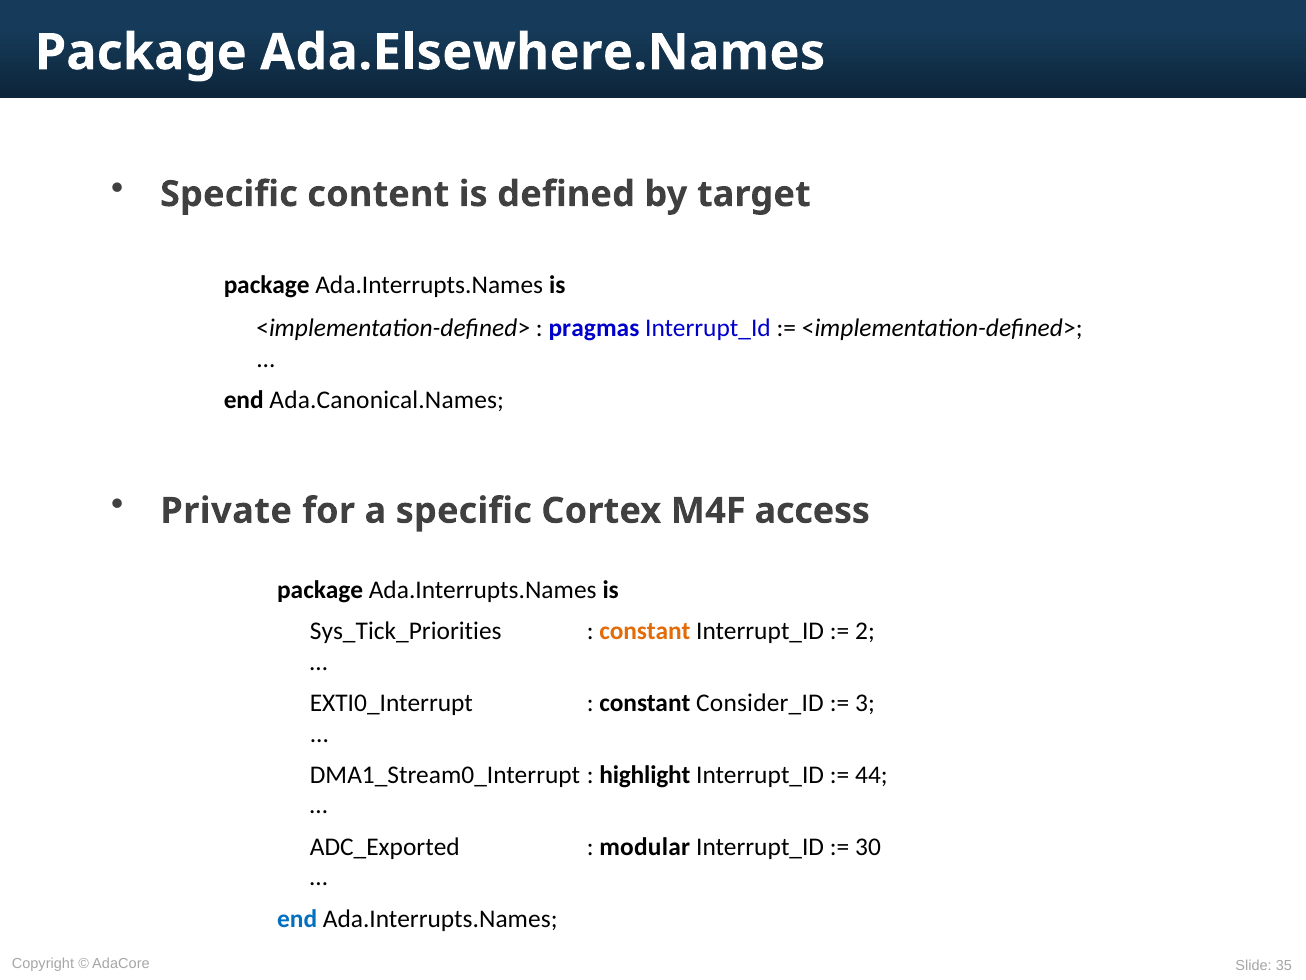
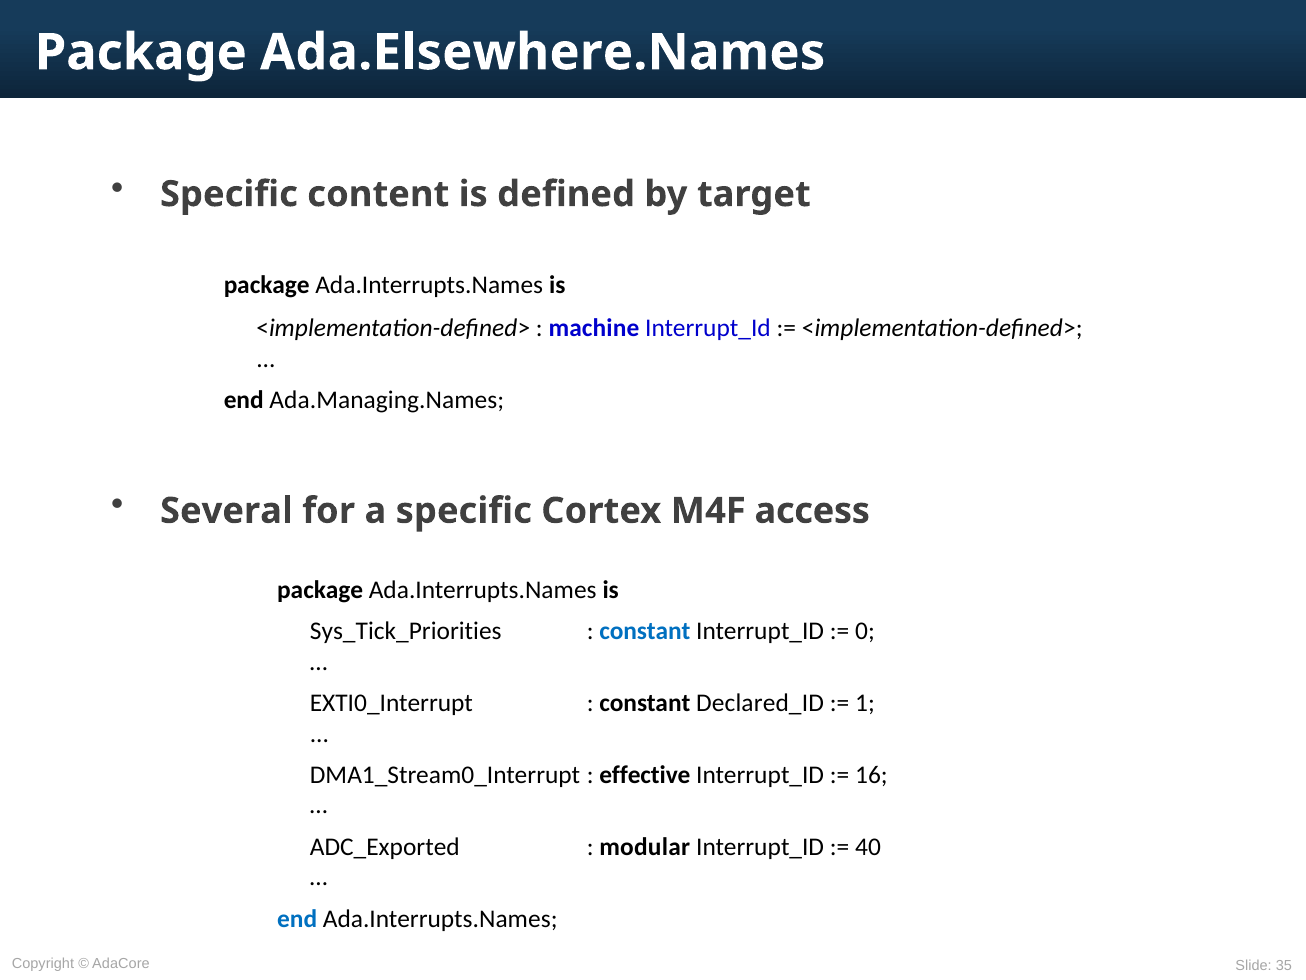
pragmas: pragmas -> machine
Ada.Canonical.Names: Ada.Canonical.Names -> Ada.Managing.Names
Private: Private -> Several
constant at (645, 631) colour: orange -> blue
2: 2 -> 0
Consider_ID: Consider_ID -> Declared_ID
3: 3 -> 1
highlight: highlight -> effective
44: 44 -> 16
30: 30 -> 40
